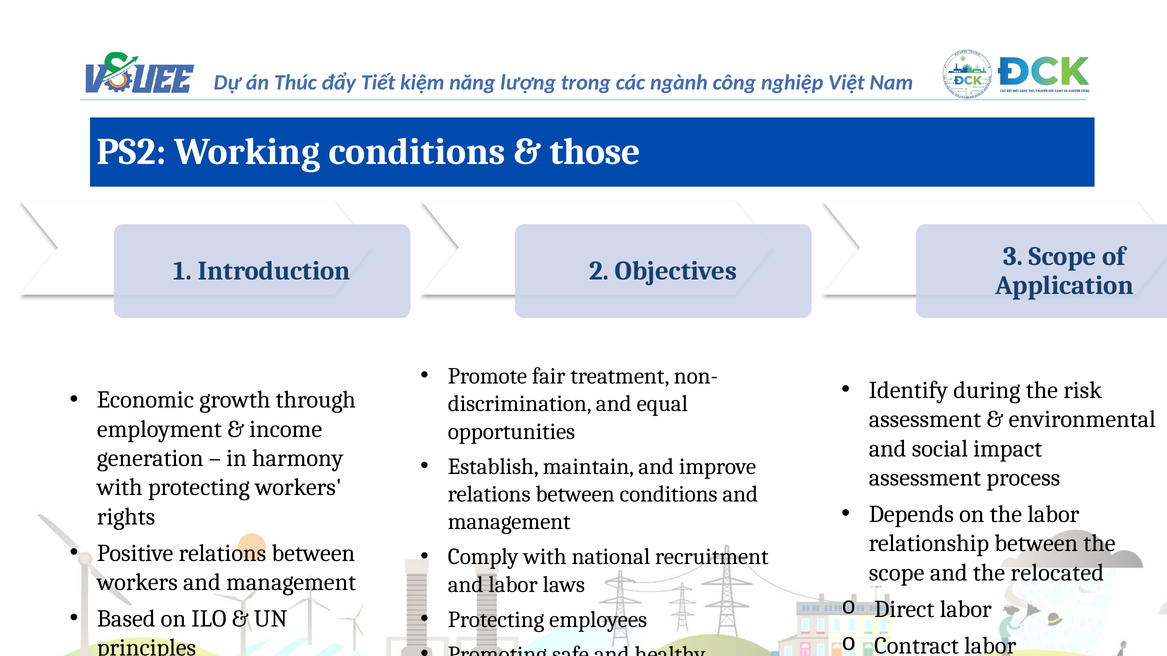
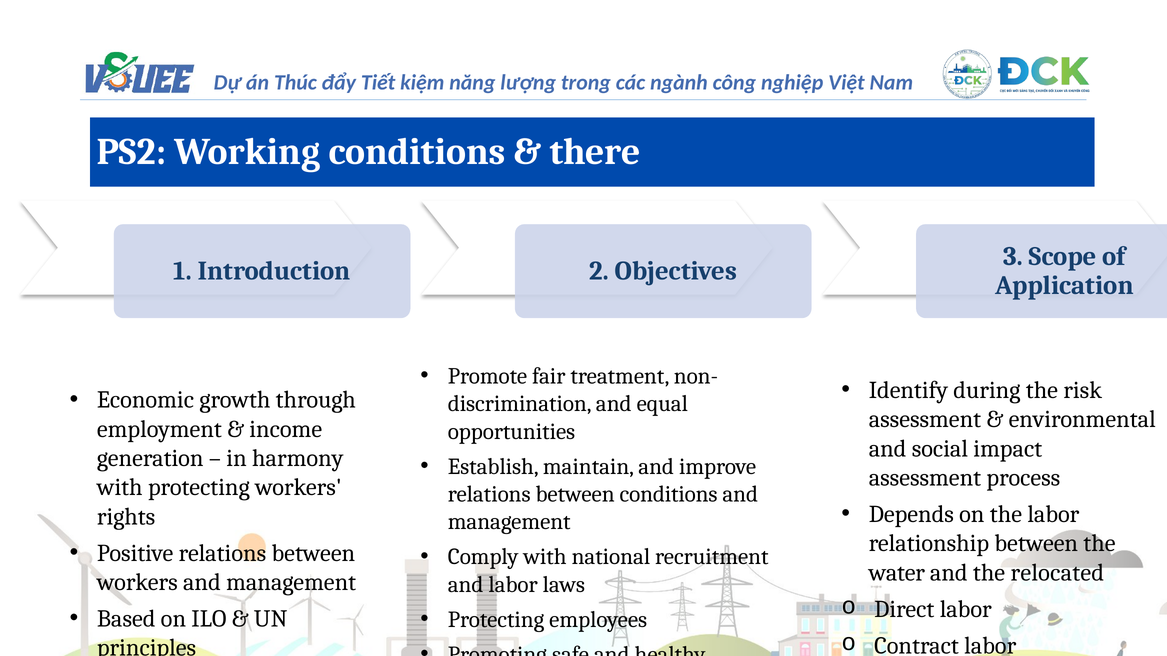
those: those -> there
scope at (897, 573): scope -> water
